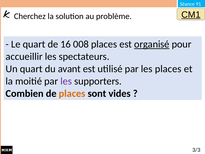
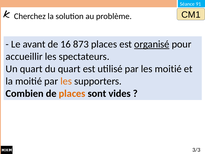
CM1 underline: present -> none
Le quart: quart -> avant
008: 008 -> 873
du avant: avant -> quart
les places: places -> moitié
les at (66, 81) colour: purple -> orange
